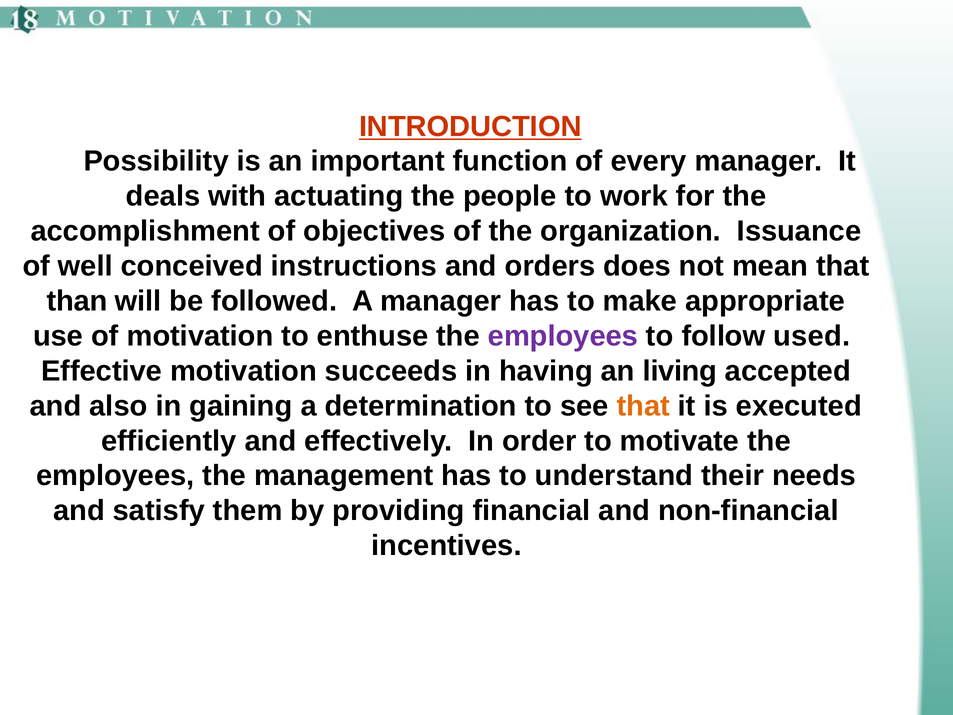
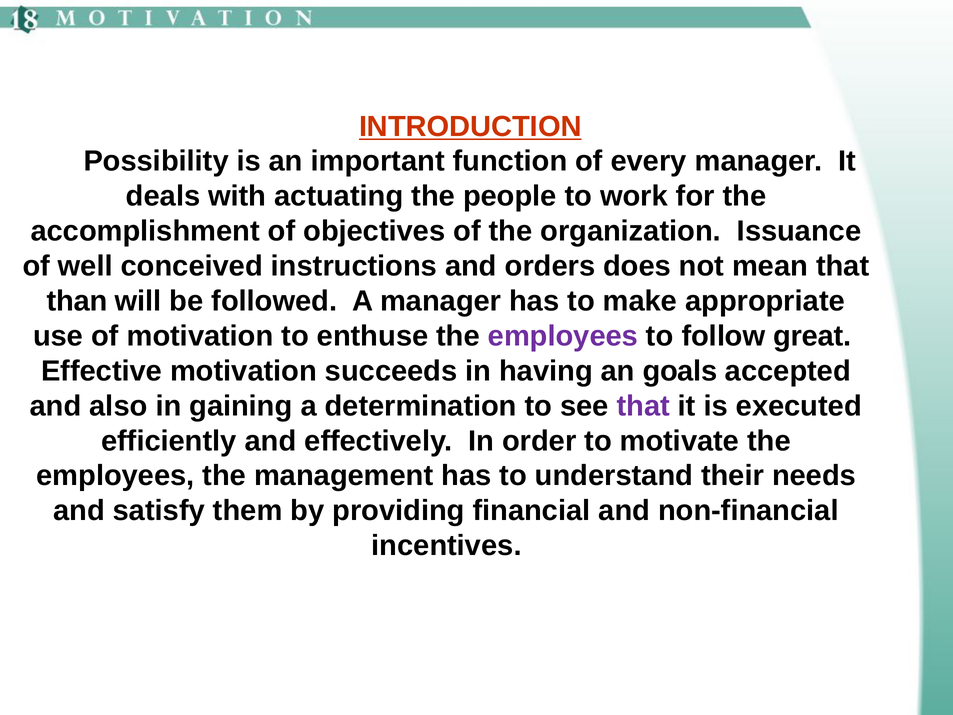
used: used -> great
living: living -> goals
that at (643, 406) colour: orange -> purple
